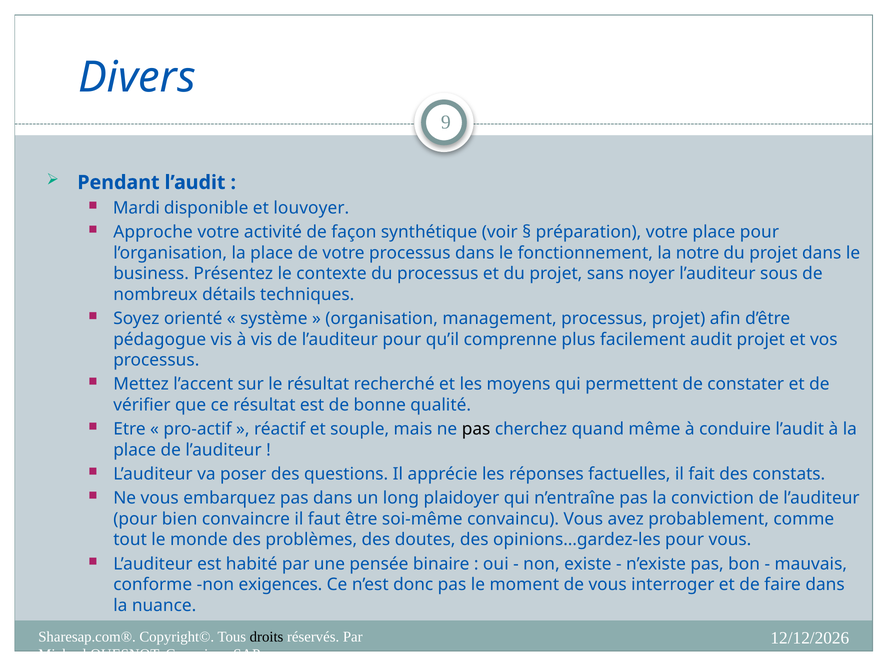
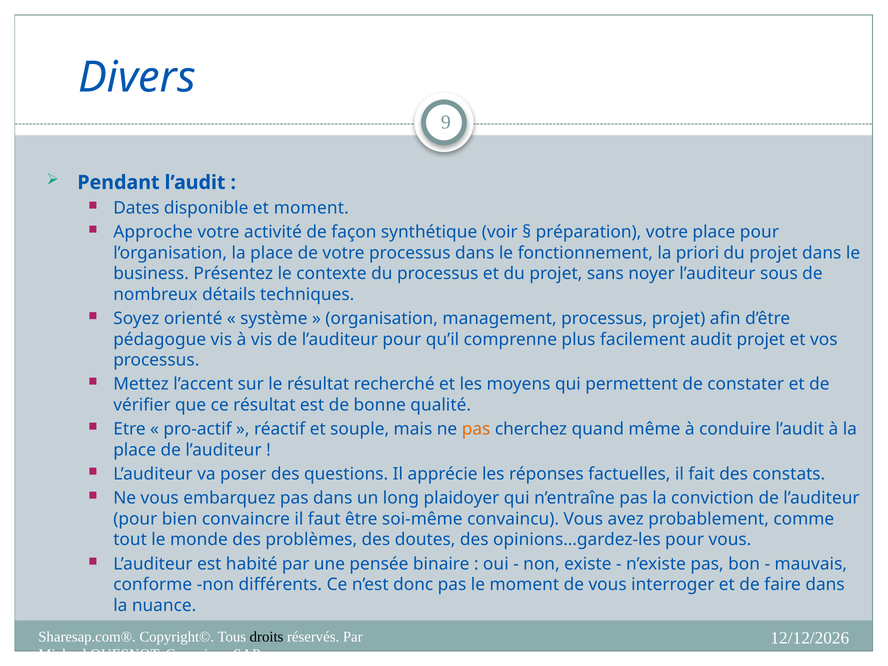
Mardi: Mardi -> Dates
et louvoyer: louvoyer -> moment
notre: notre -> priori
pas at (476, 429) colour: black -> orange
exigences: exigences -> différents
